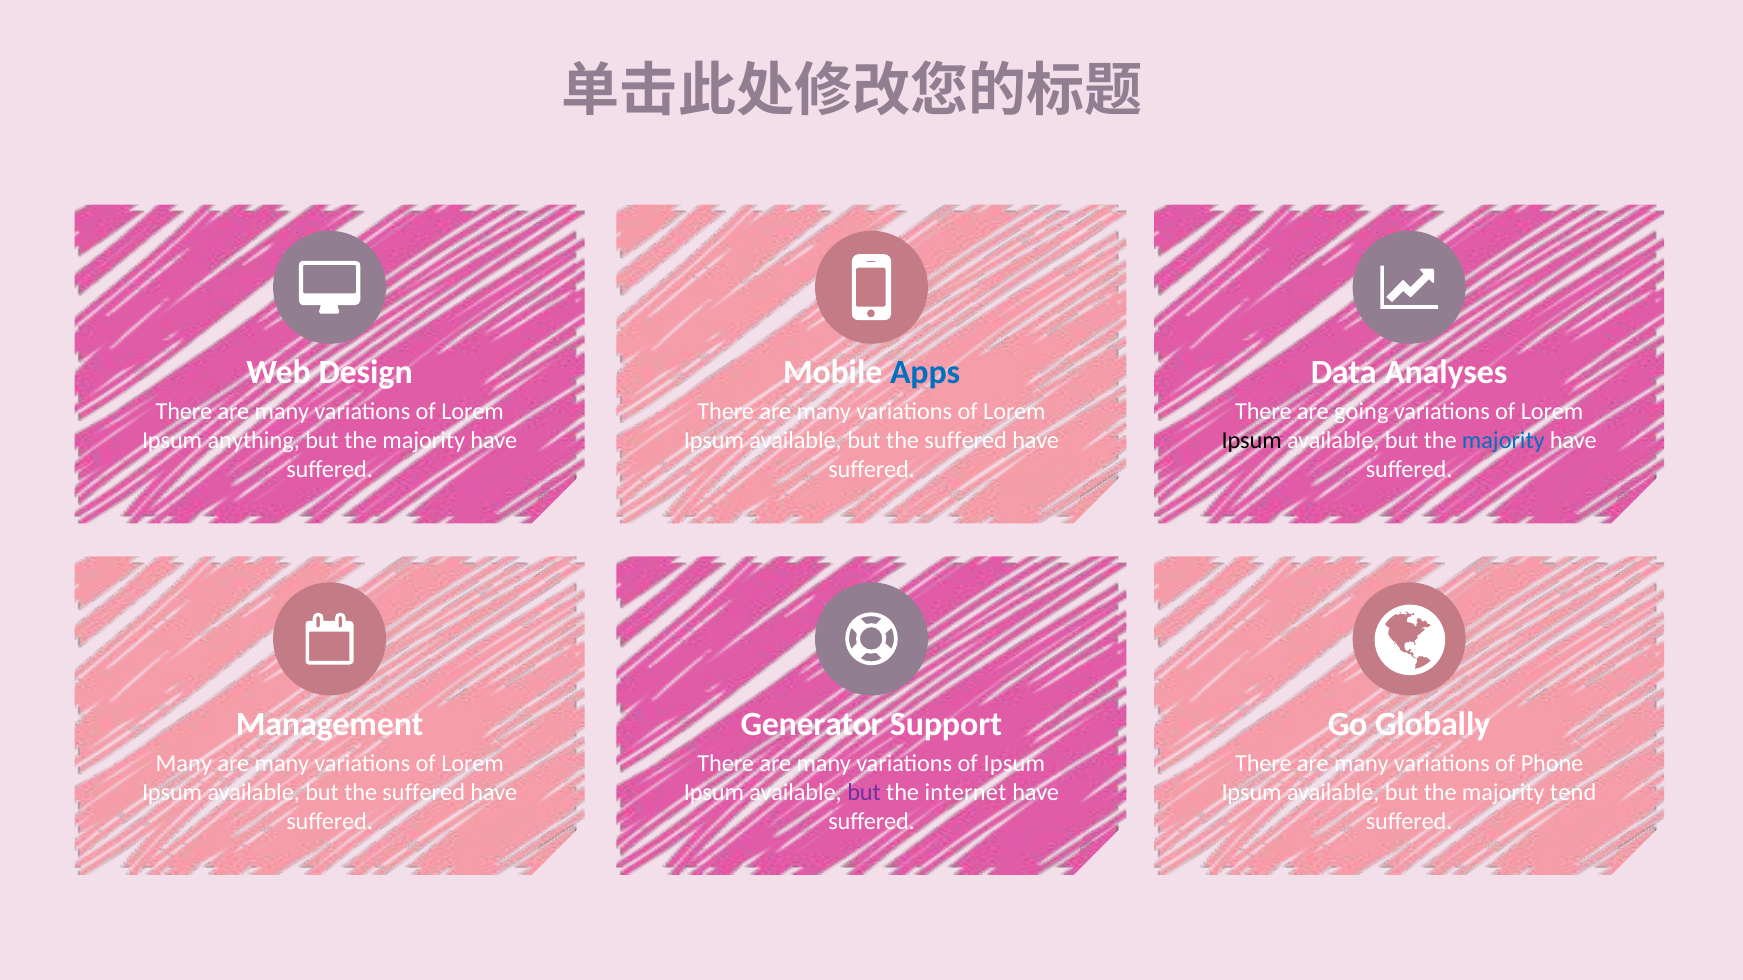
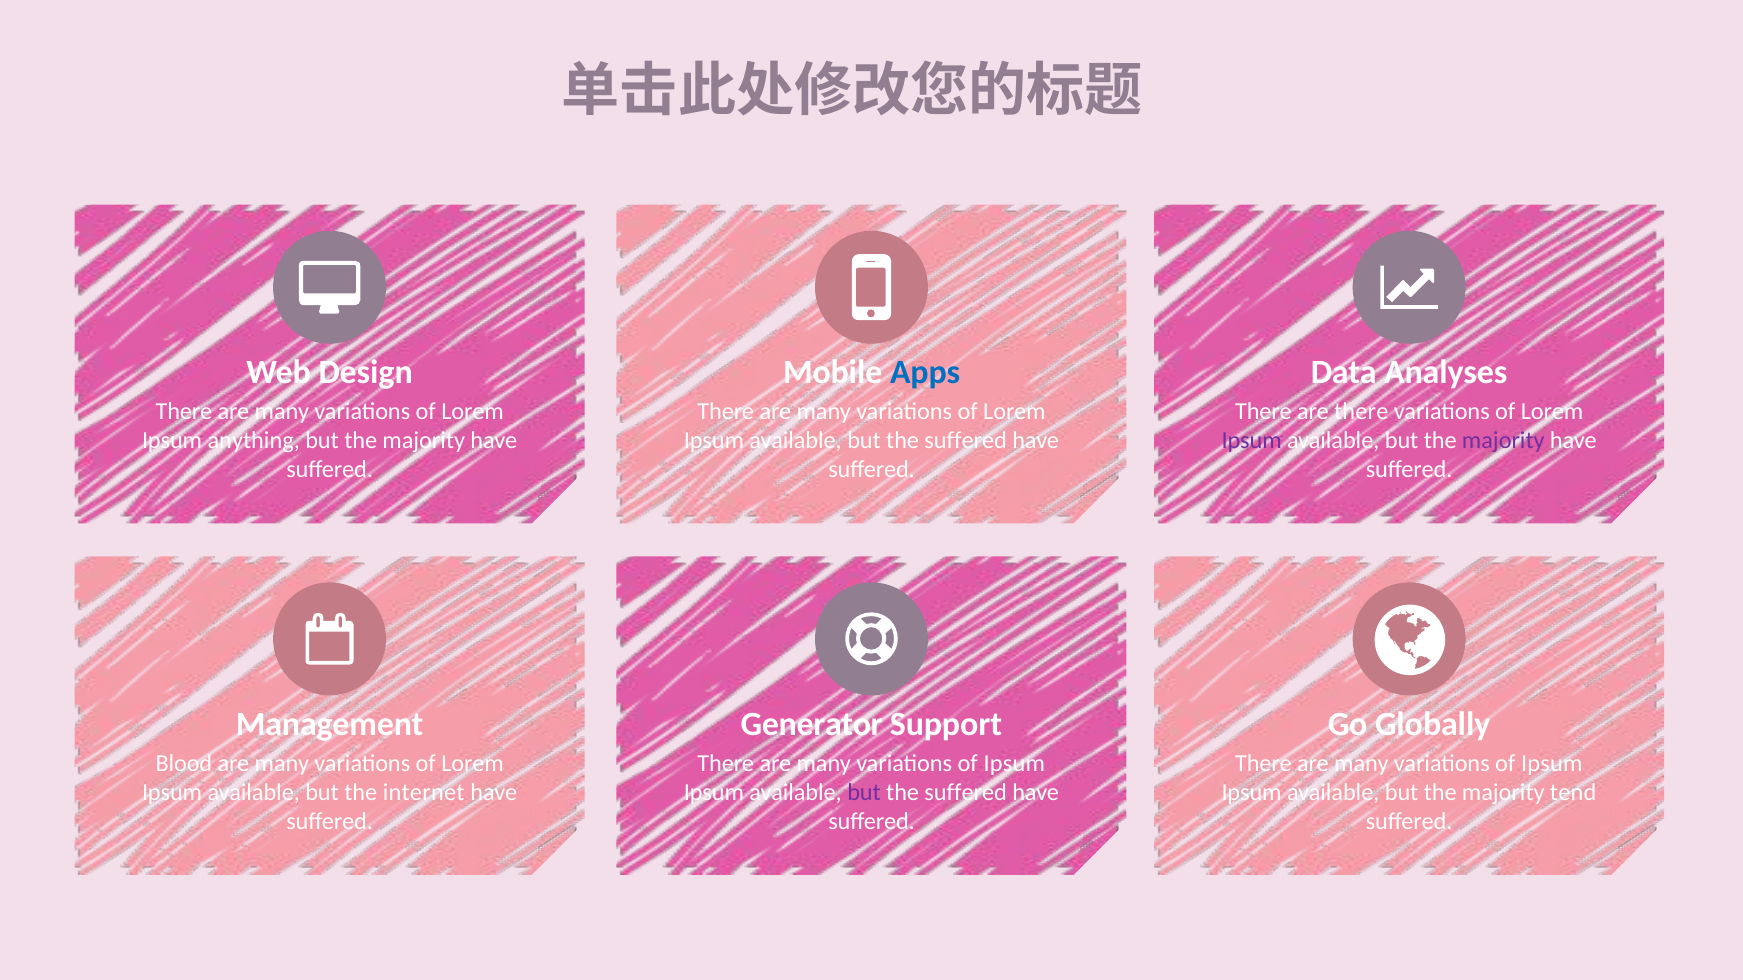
are going: going -> there
Ipsum at (1252, 441) colour: black -> purple
majority at (1503, 441) colour: blue -> purple
Many at (184, 764): Many -> Blood
Phone at (1552, 764): Phone -> Ipsum
suffered at (424, 793): suffered -> internet
internet at (966, 793): internet -> suffered
